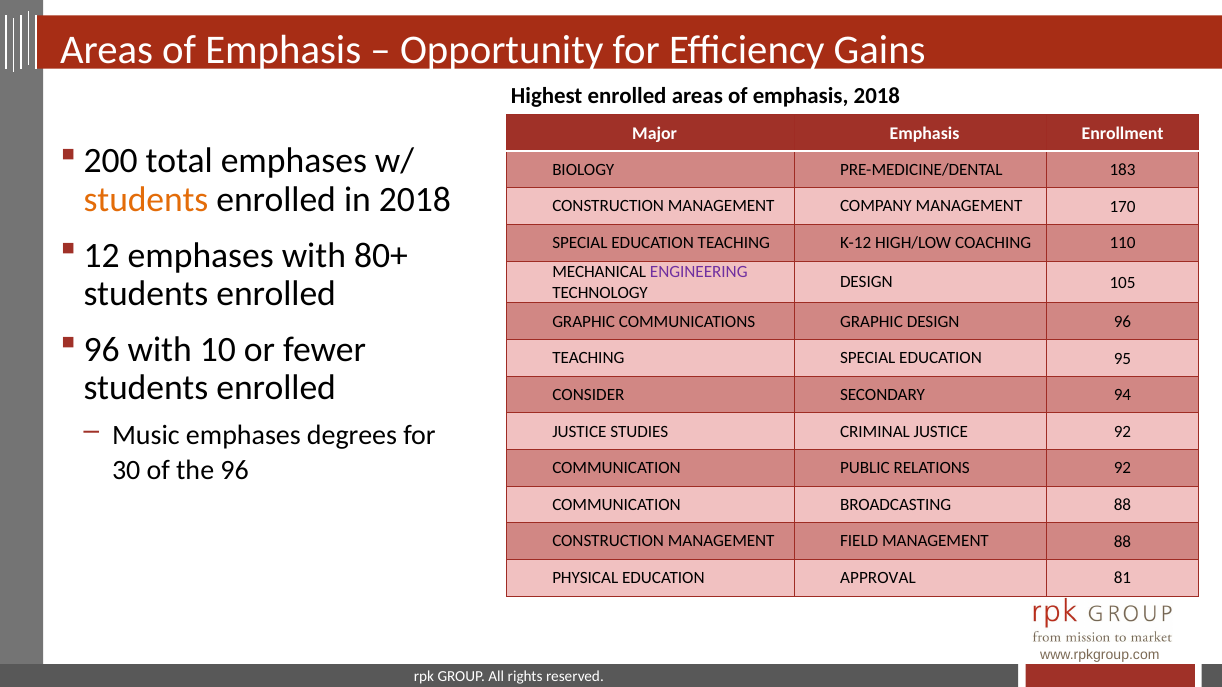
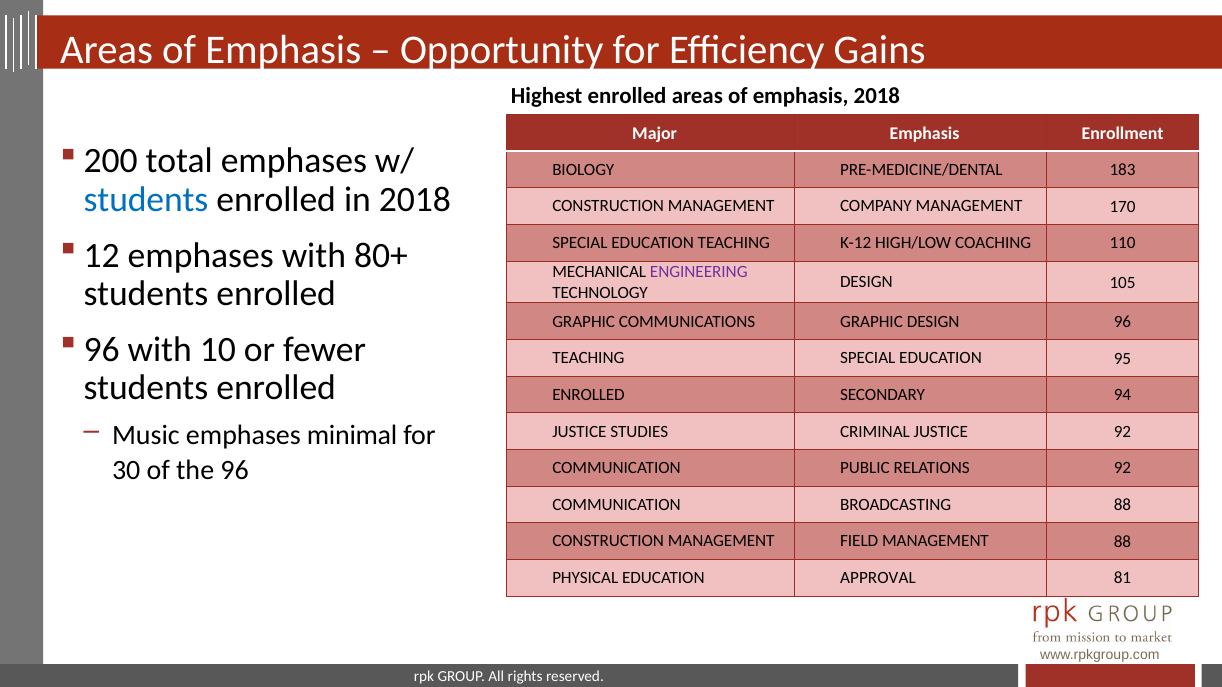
students at (146, 199) colour: orange -> blue
CONSIDER at (588, 395): CONSIDER -> ENROLLED
degrees: degrees -> minimal
